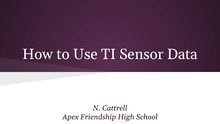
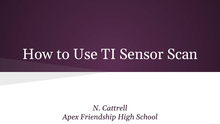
Data: Data -> Scan
